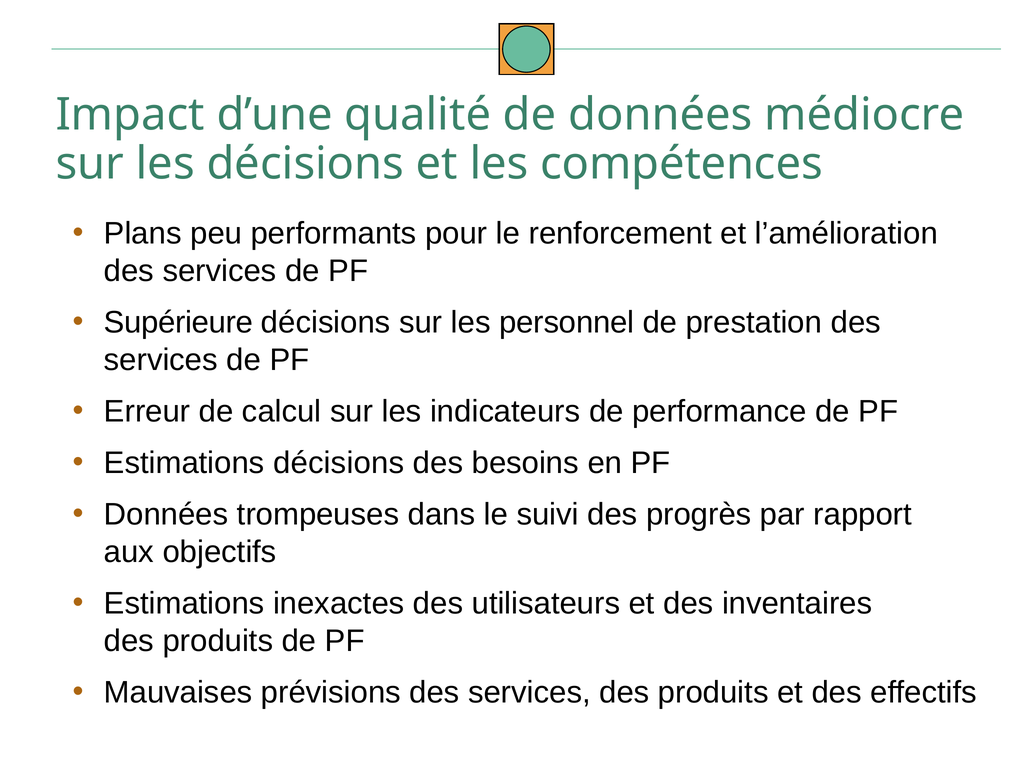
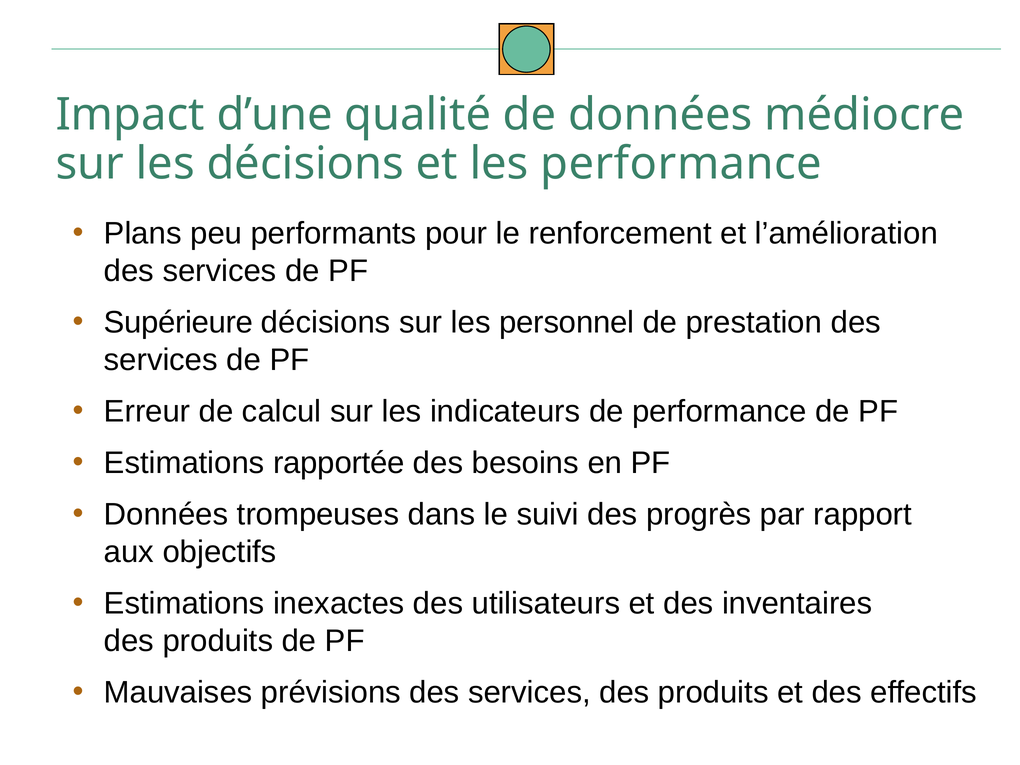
les compétences: compétences -> performance
Estimations décisions: décisions -> rapportée
